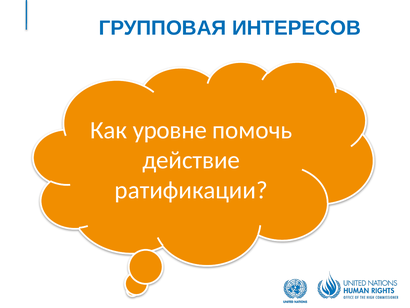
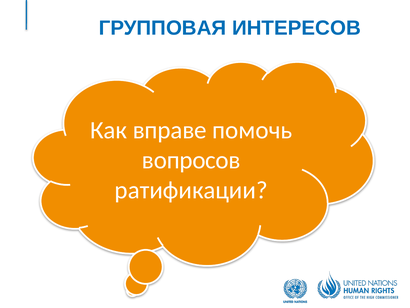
уровне: уровне -> вправе
действие: действие -> вопросов
